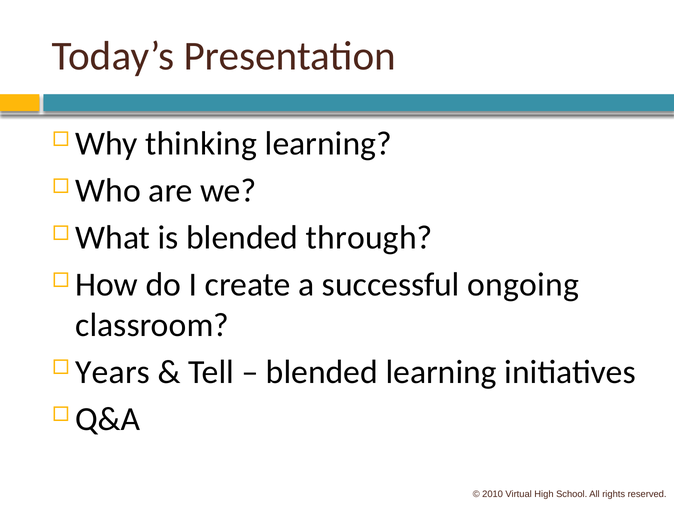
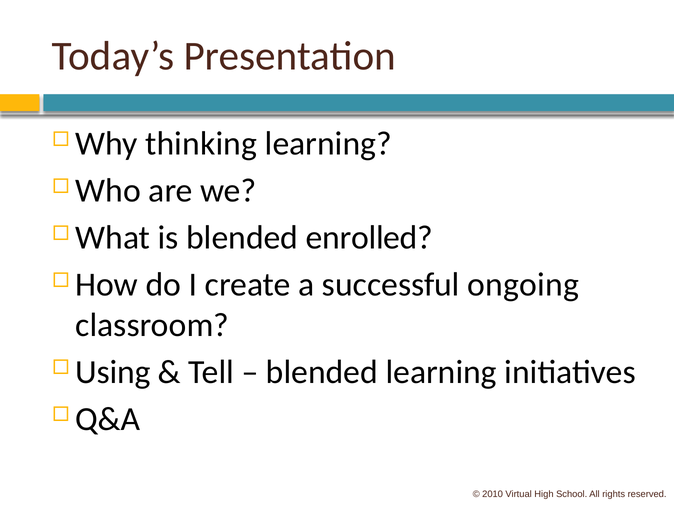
through: through -> enrolled
Years: Years -> Using
